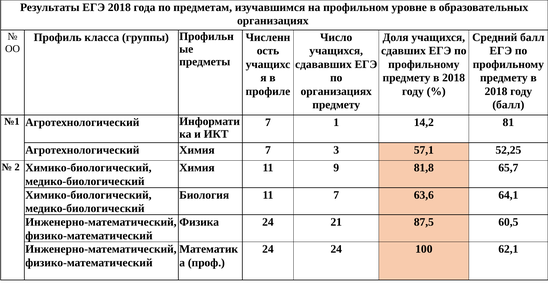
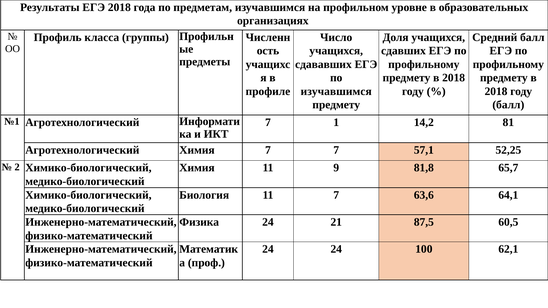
организациях at (336, 91): организациях -> изучавшимся
7 3: 3 -> 7
